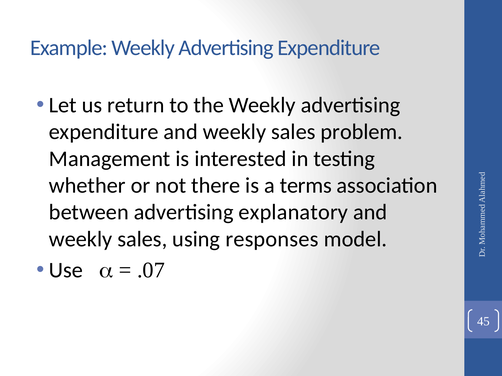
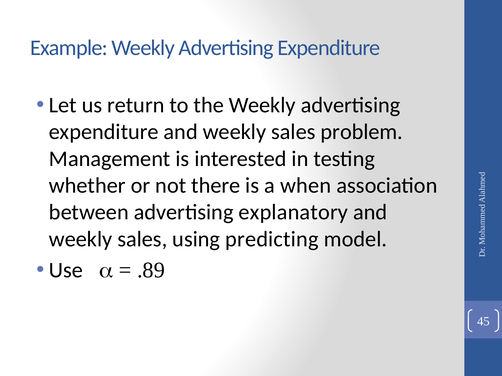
terms: terms -> when
responses: responses -> predicting
.07: .07 -> .89
